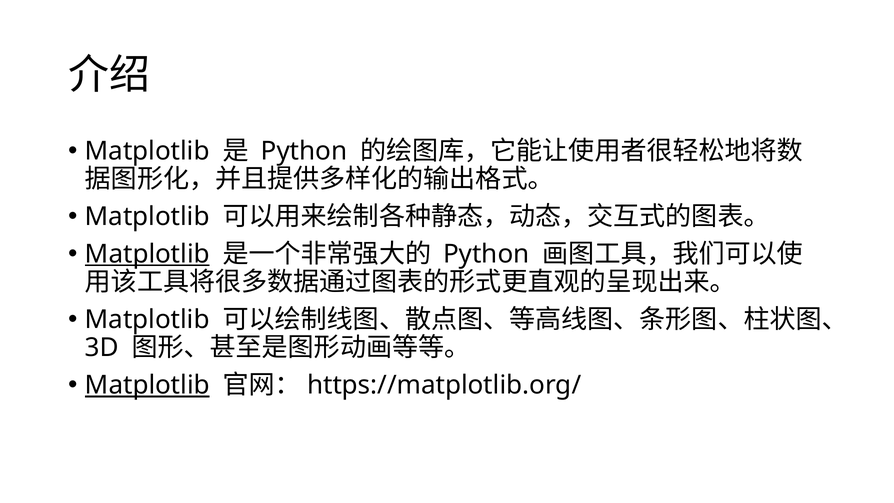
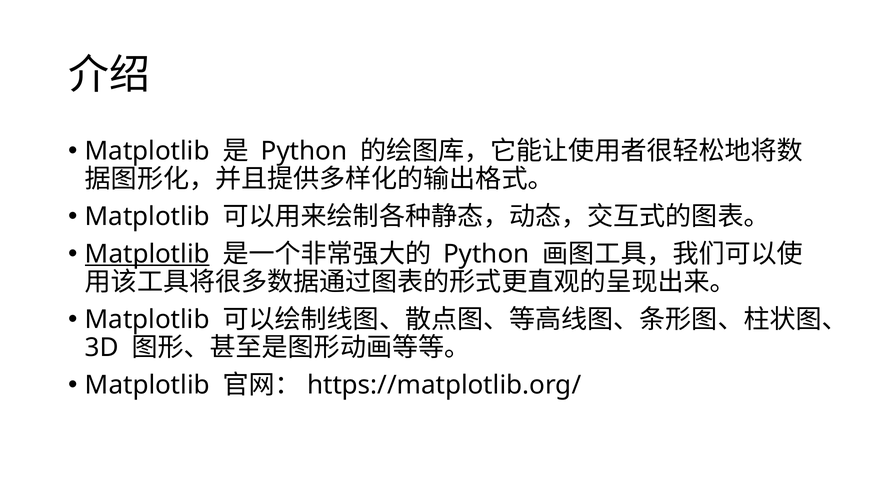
Matplotlib at (147, 385) underline: present -> none
